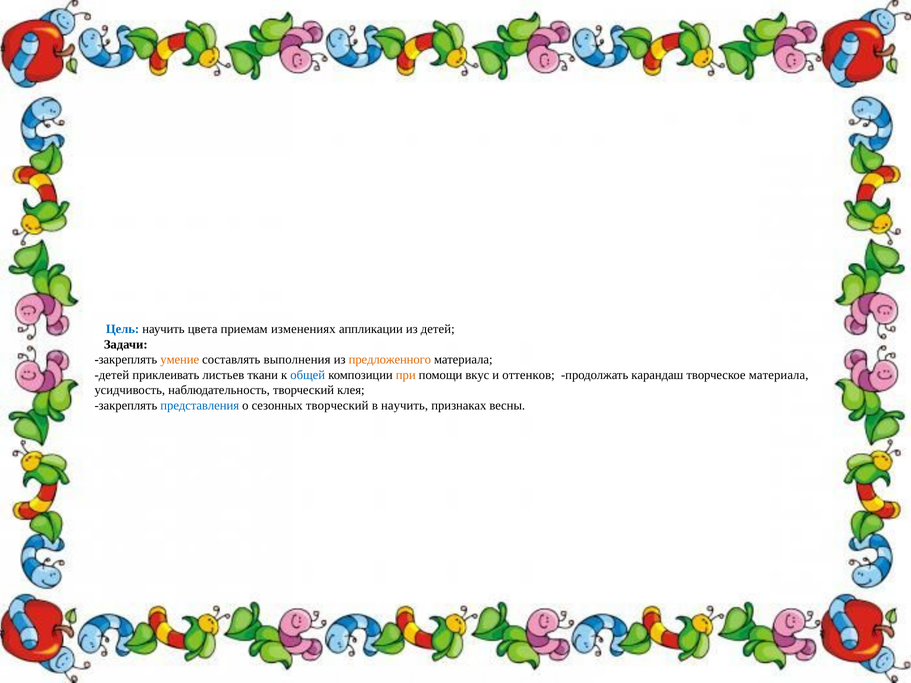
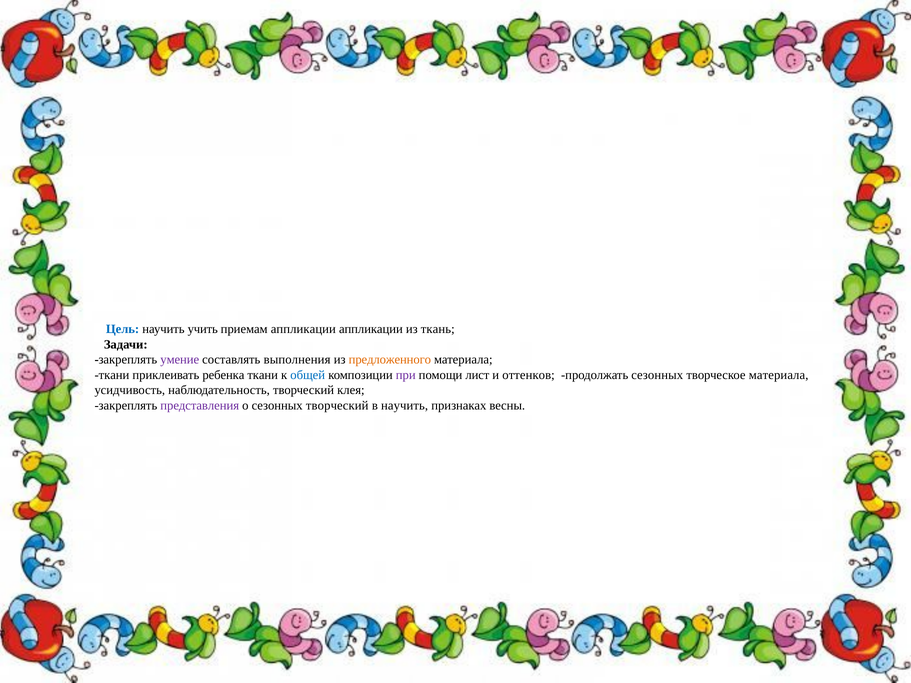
цвета: цвета -> учить
приемам изменениях: изменениях -> аппликации
из детей: детей -> ткань
умение colour: orange -> purple
детей at (112, 375): детей -> ткани
листьев: листьев -> ребенка
при colour: orange -> purple
вкус: вкус -> лист
продолжать карандаш: карандаш -> сезонных
представления colour: blue -> purple
